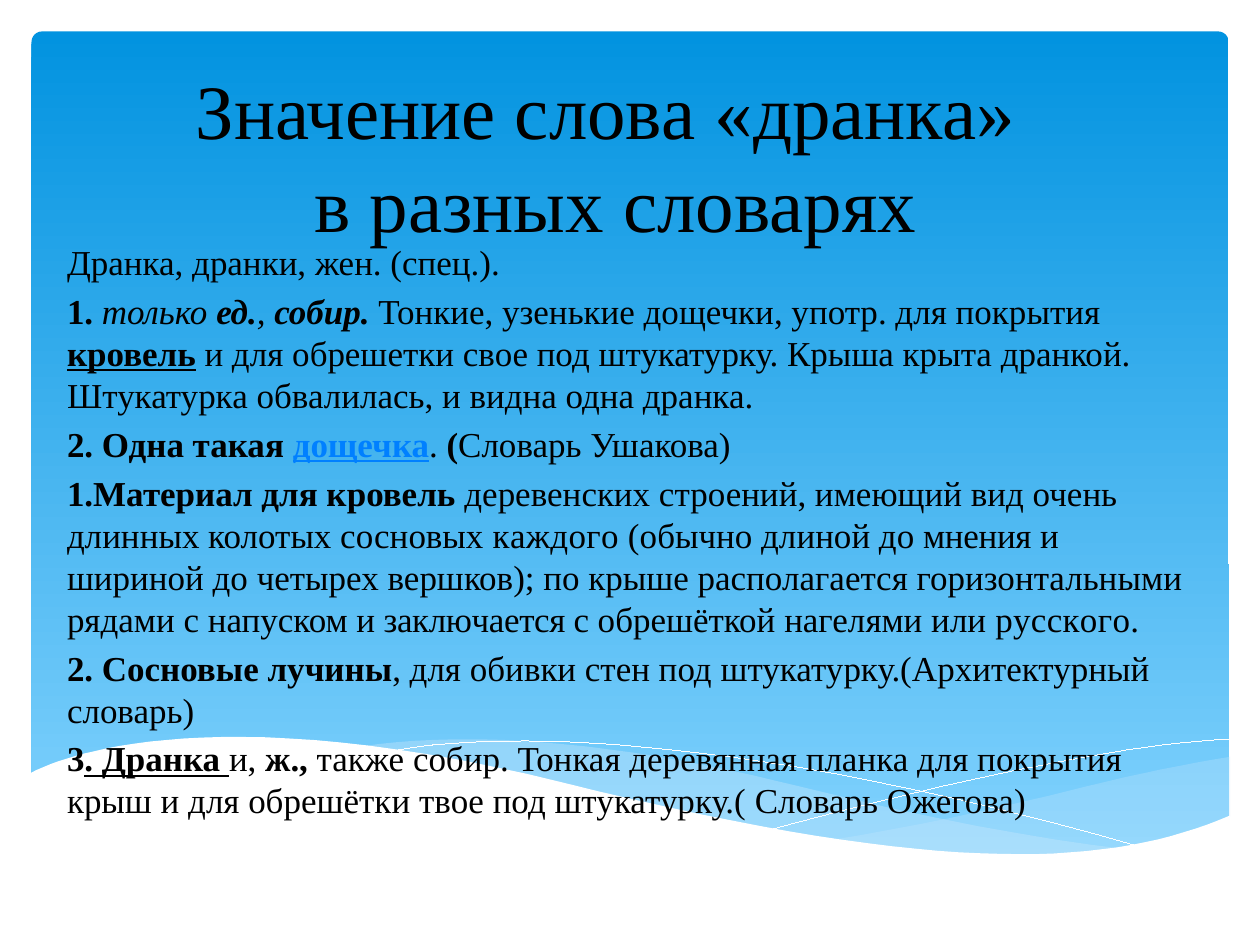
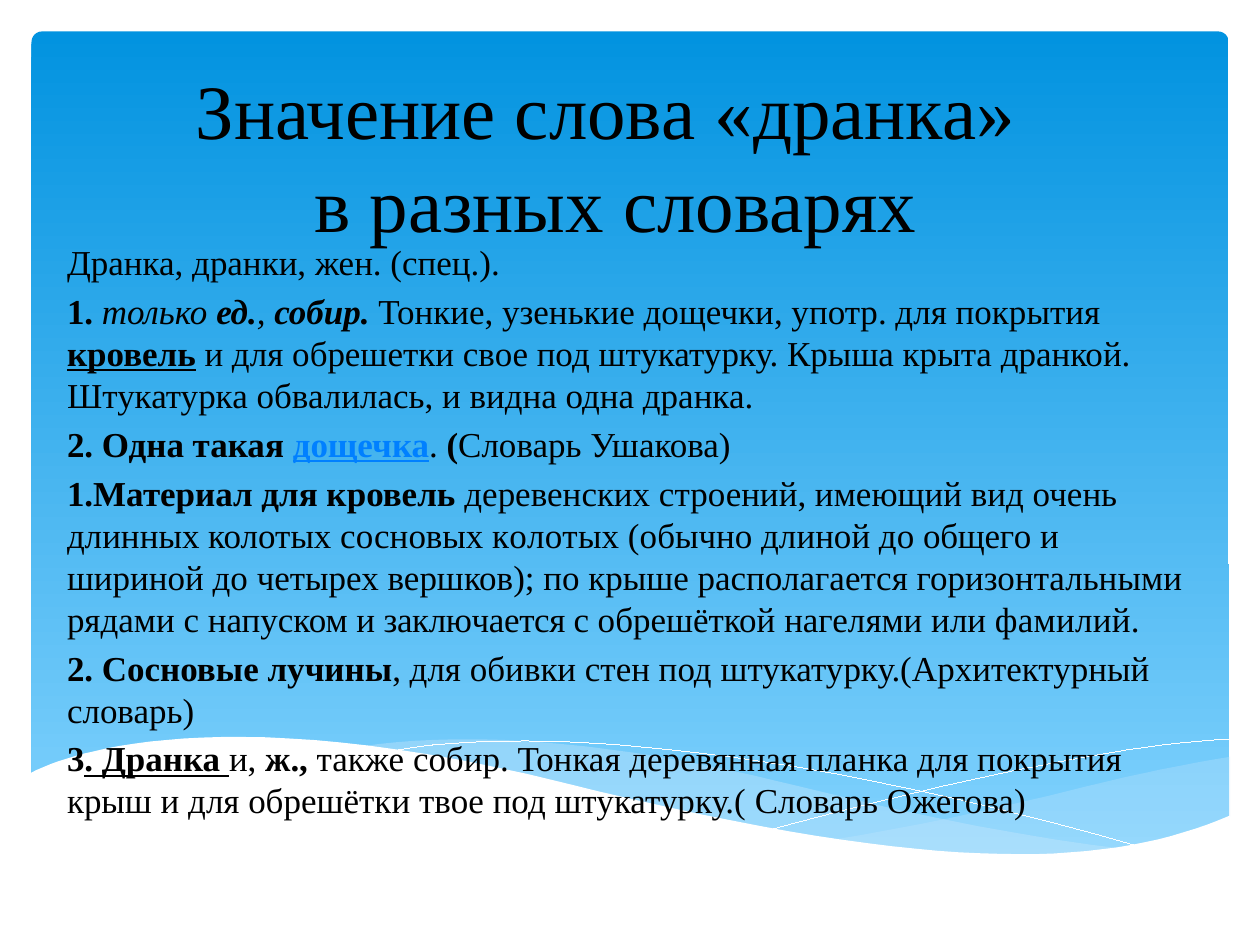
сосновых каждого: каждого -> колотых
мнения: мнения -> общего
русского: русского -> фамилий
